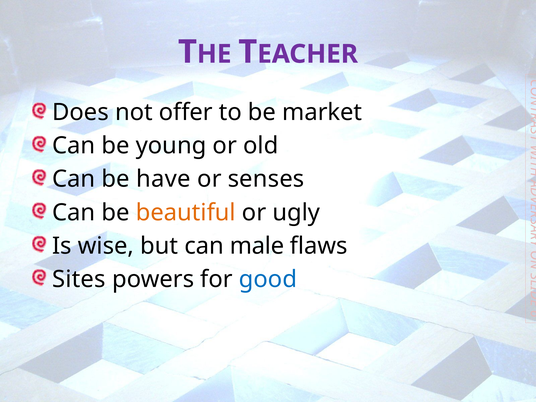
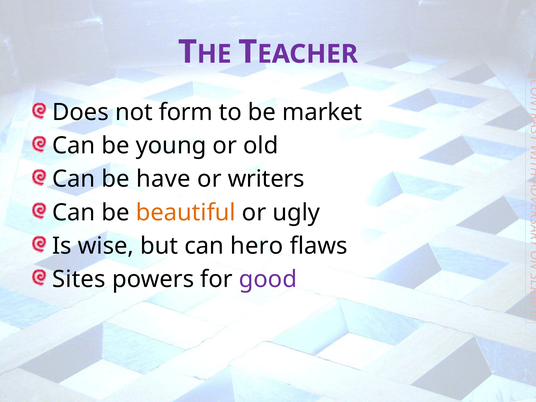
offer: offer -> form
senses: senses -> writers
male: male -> hero
good colour: blue -> purple
